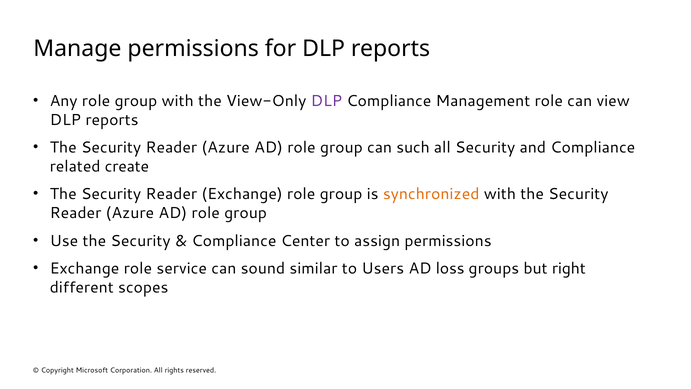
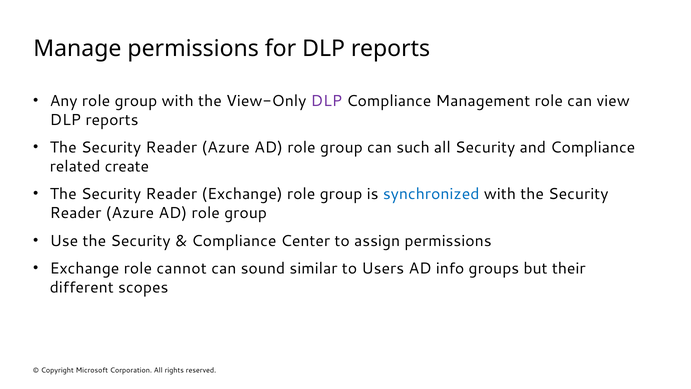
synchronized colour: orange -> blue
service: service -> cannot
loss: loss -> info
right: right -> their
